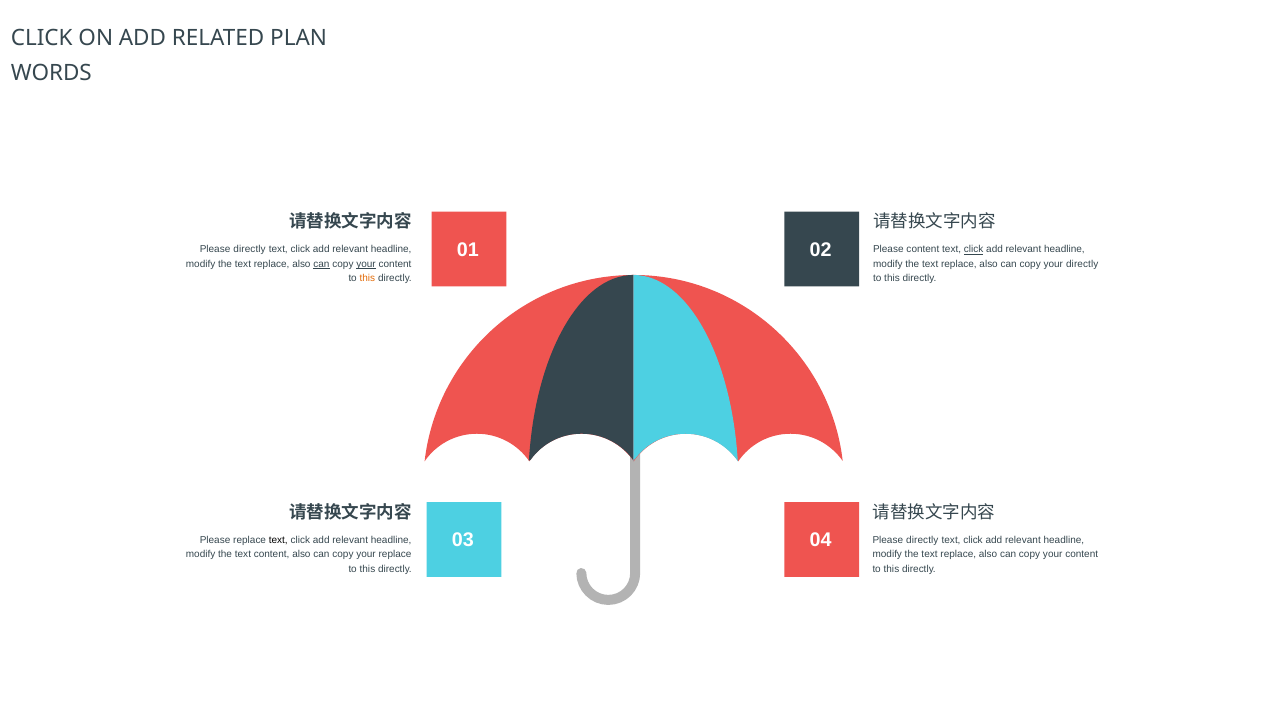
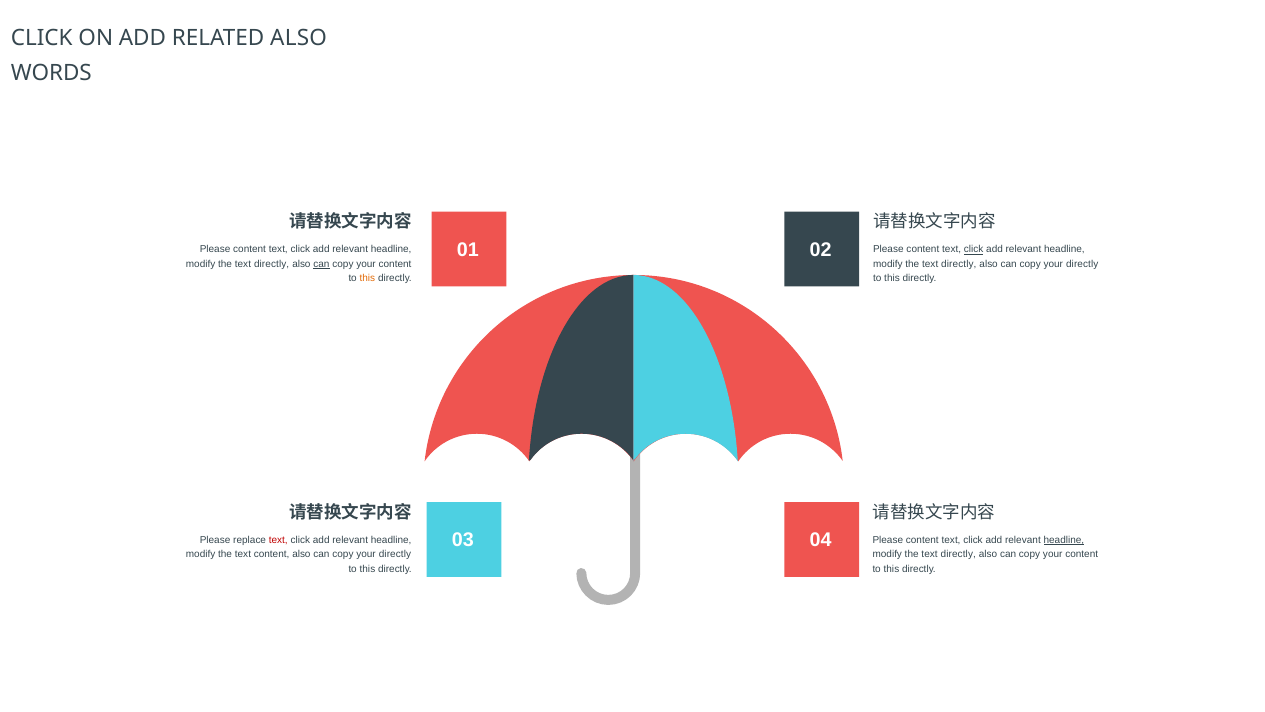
RELATED PLAN: PLAN -> ALSO
directly at (250, 249): directly -> content
replace at (272, 264): replace -> directly
your at (366, 264) underline: present -> none
replace at (959, 264): replace -> directly
text at (278, 540) colour: black -> red
directly at (922, 540): directly -> content
headline at (1064, 540) underline: none -> present
replace at (395, 554): replace -> directly
replace at (958, 554): replace -> directly
